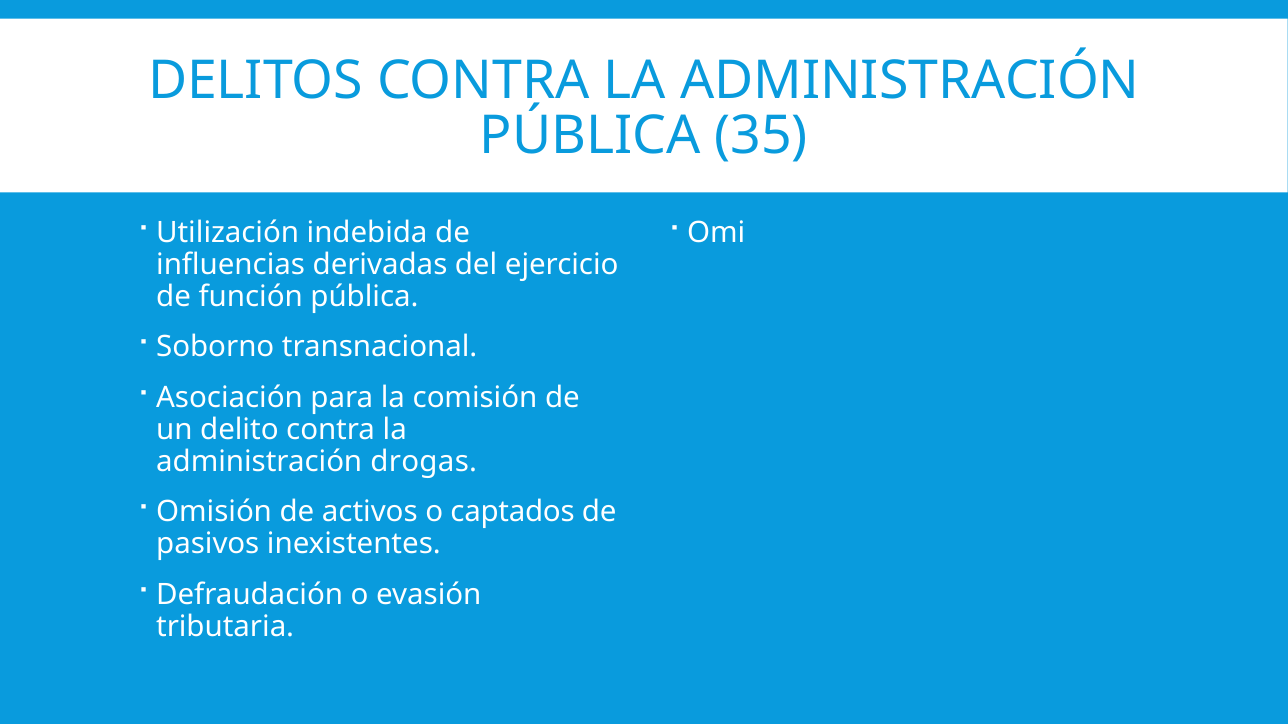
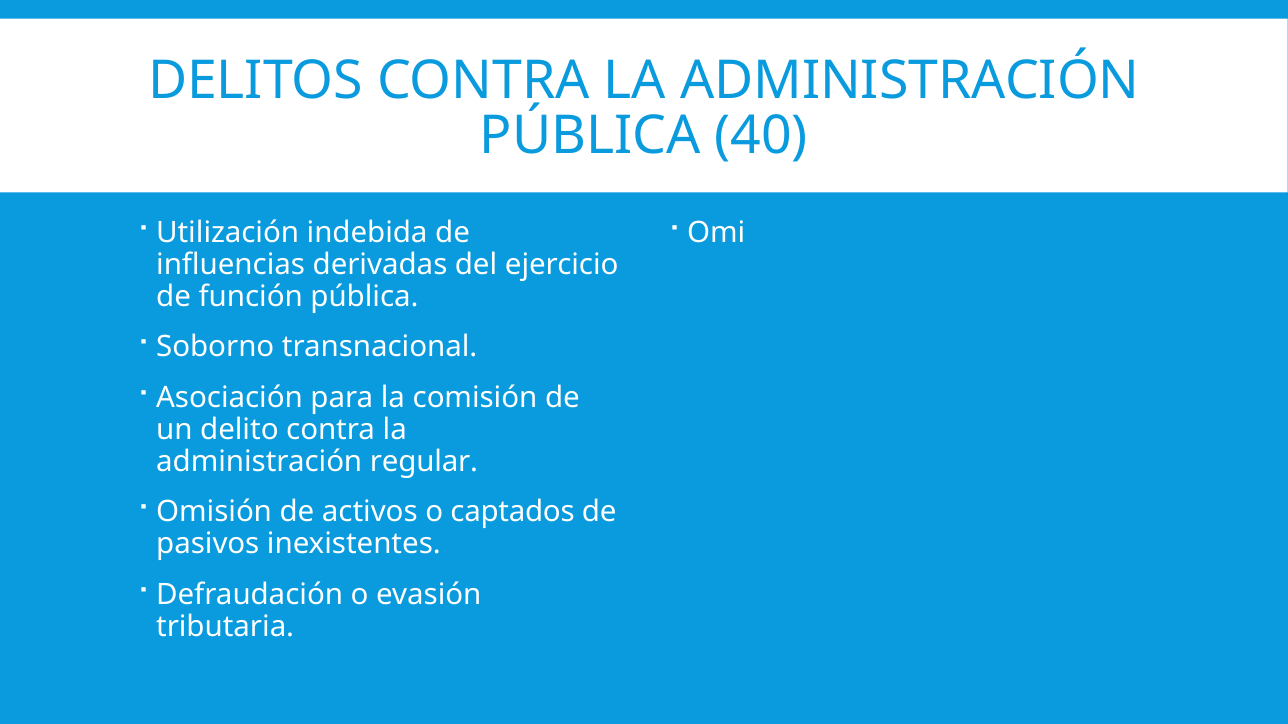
35: 35 -> 40
drogas: drogas -> regular
